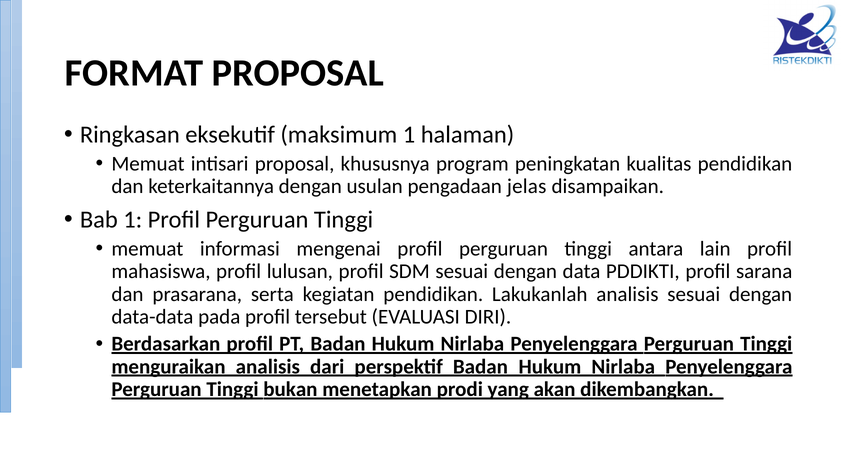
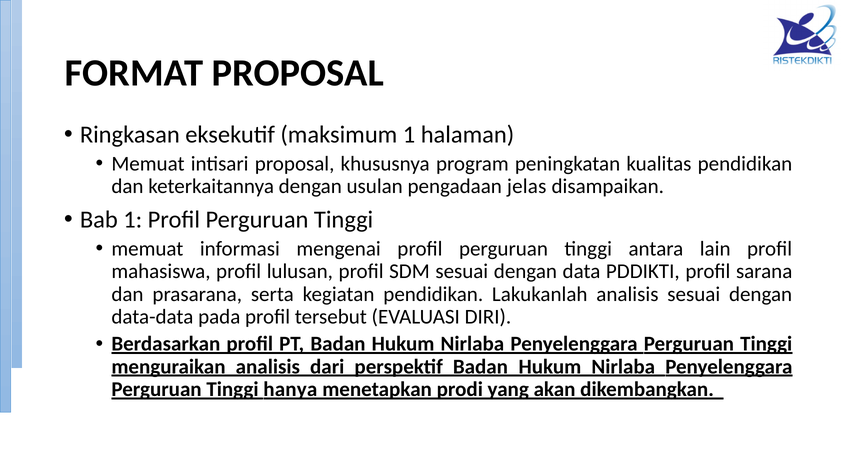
bukan: bukan -> hanya
